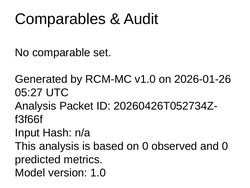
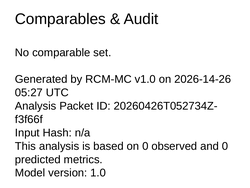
2026-01-26: 2026-01-26 -> 2026-14-26
